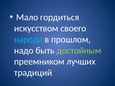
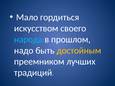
достойным colour: light green -> yellow
